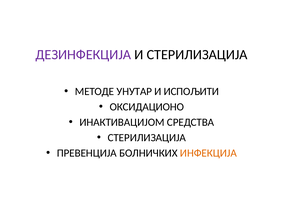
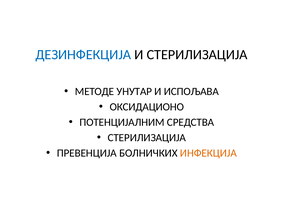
ДЕЗИНФЕКЦИЈА colour: purple -> blue
ИСПОЉИТИ: ИСПОЉИТИ -> ИСПОЉАВА
ИНАКТИВАЦИЈОМ: ИНАКТИВАЦИЈОМ -> ПОТЕНЦИЈАЛНИМ
